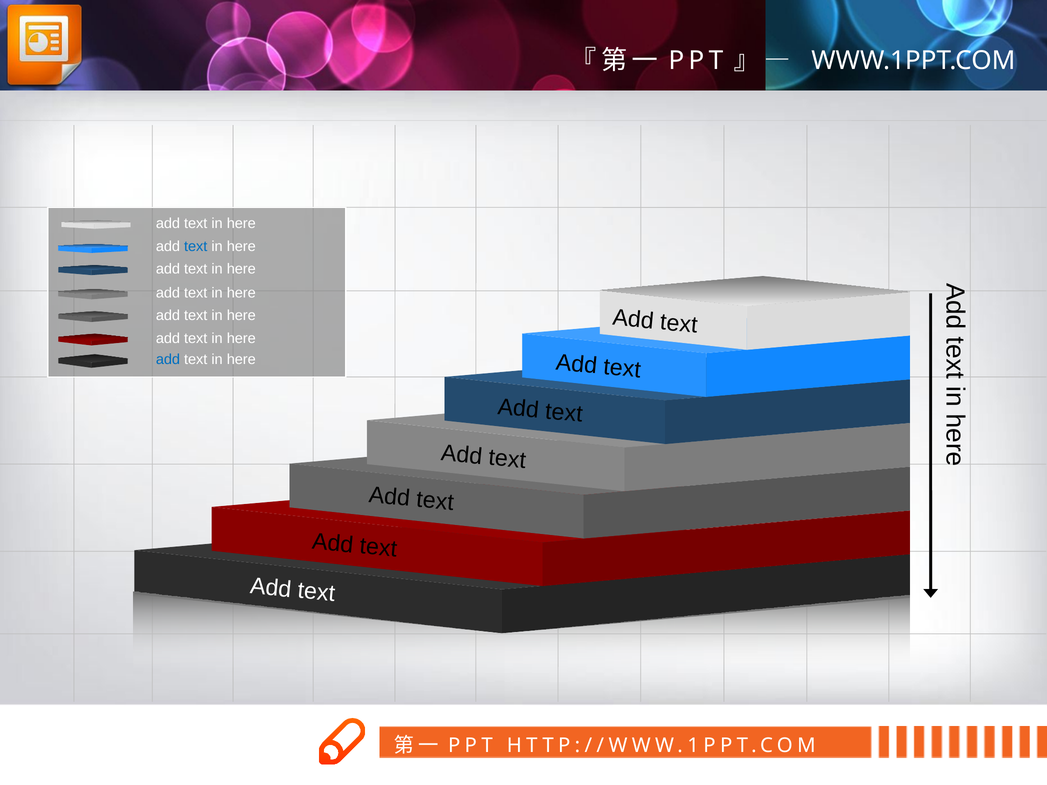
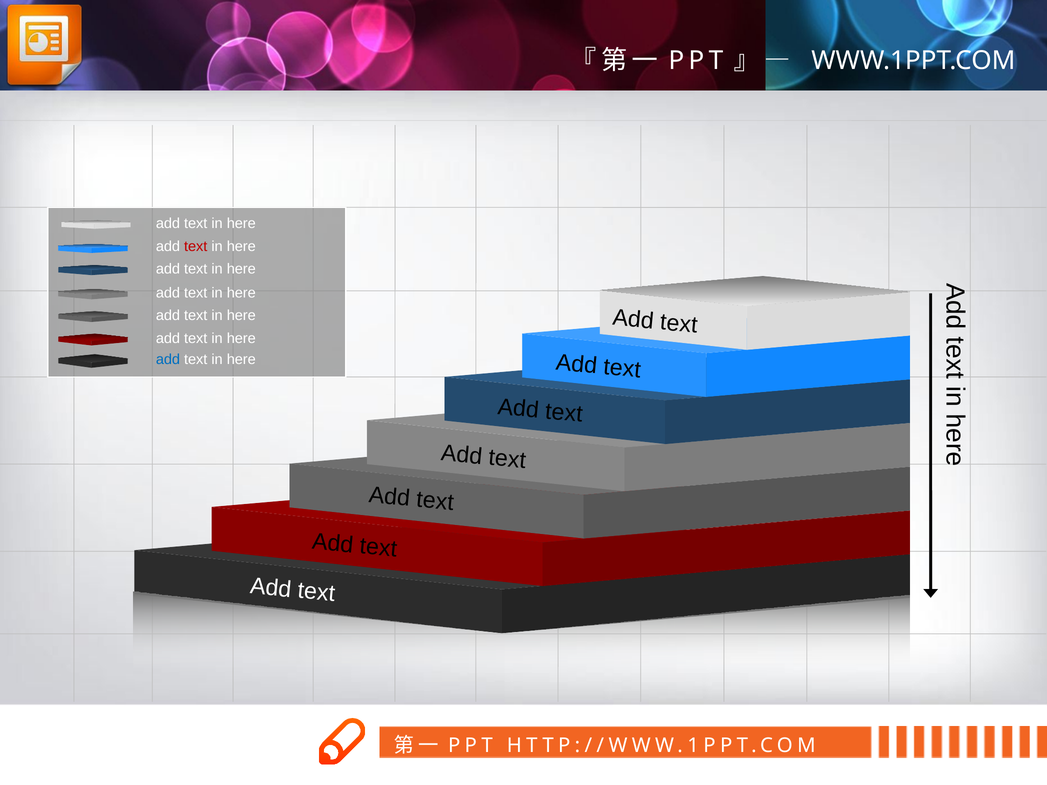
text at (196, 246) colour: blue -> red
